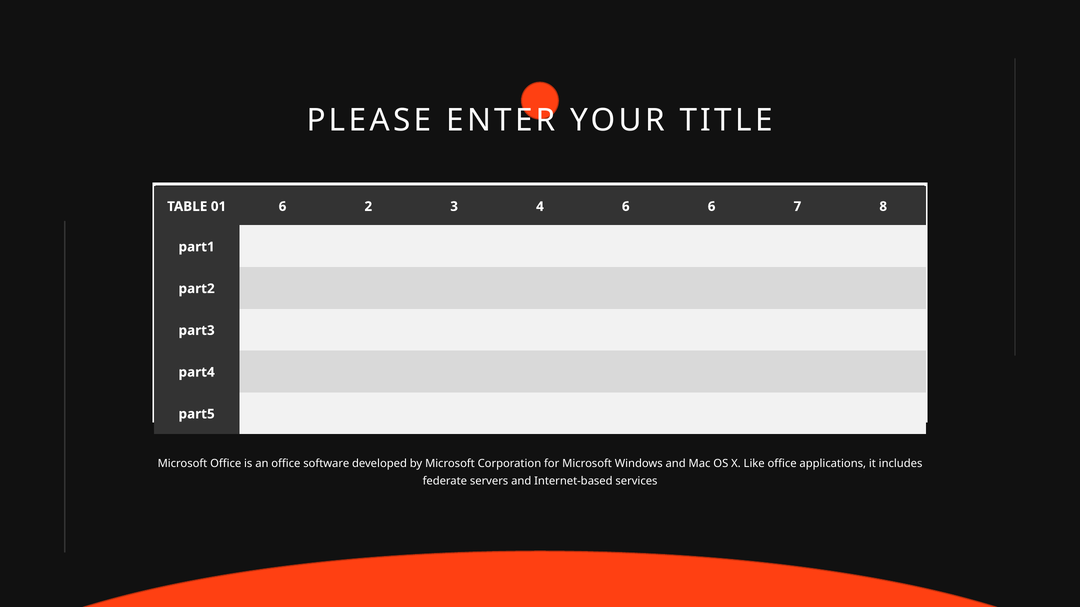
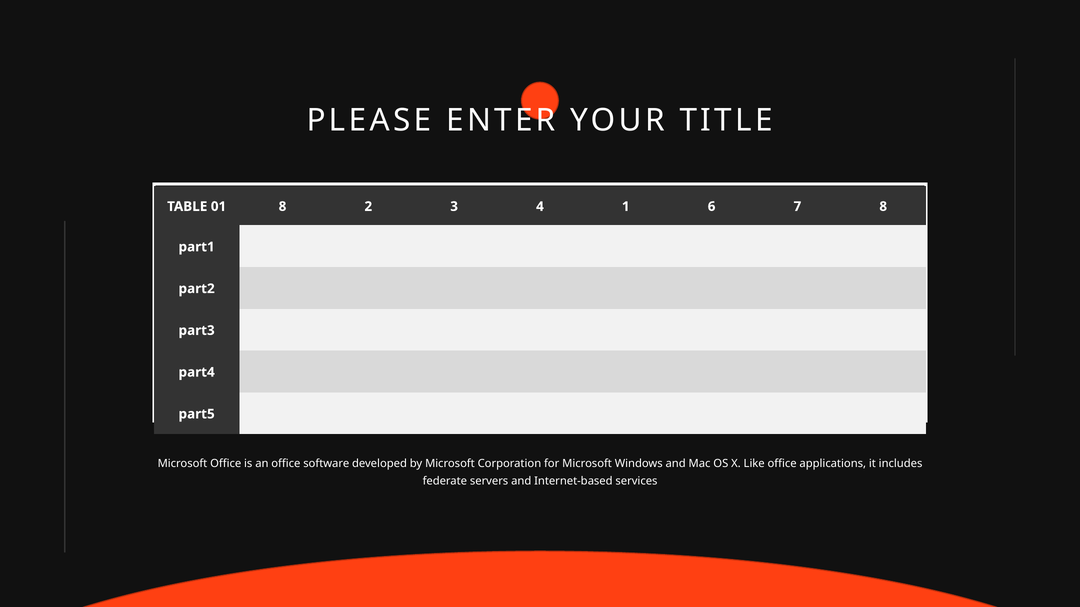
01 6: 6 -> 8
4 6: 6 -> 1
